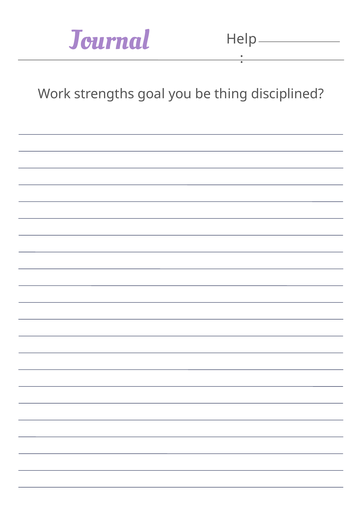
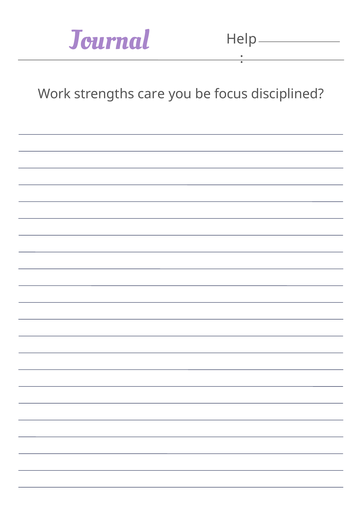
goal: goal -> care
thing: thing -> focus
